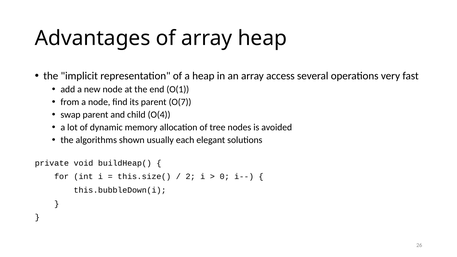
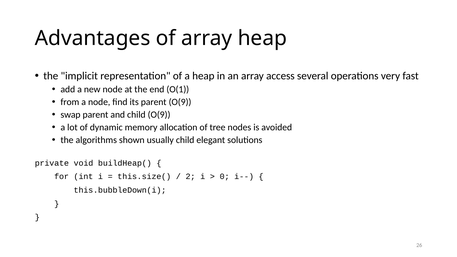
parent O(7: O(7 -> O(9
child O(4: O(4 -> O(9
usually each: each -> child
